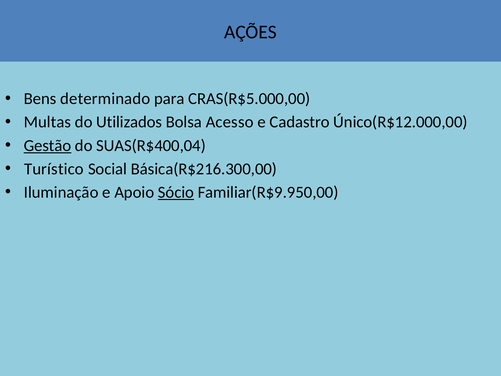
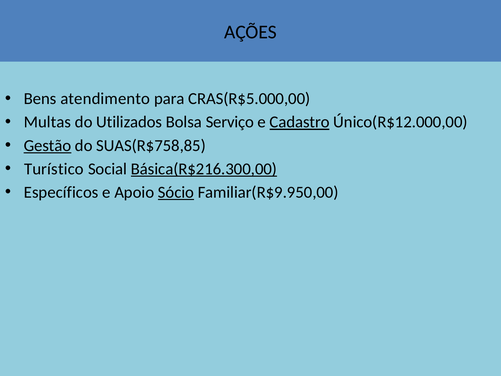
determinado: determinado -> atendimento
Acesso: Acesso -> Serviço
Cadastro underline: none -> present
SUAS(R$400,04: SUAS(R$400,04 -> SUAS(R$758,85
Básica(R$216.300,00 underline: none -> present
Iluminação: Iluminação -> Específicos
